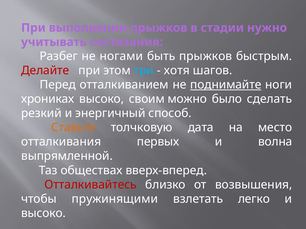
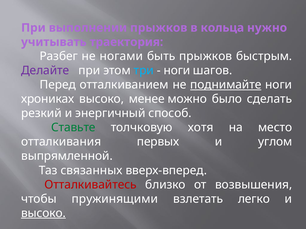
стадии: стадии -> кольца
состязания: состязания -> траектория
Делайте colour: red -> purple
хотя at (177, 71): хотя -> ноги
своим: своим -> менее
Ставьте colour: orange -> green
дата: дата -> хотя
волна: волна -> углом
обществах: обществах -> связанных
высоко at (43, 214) underline: none -> present
